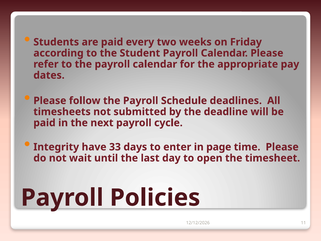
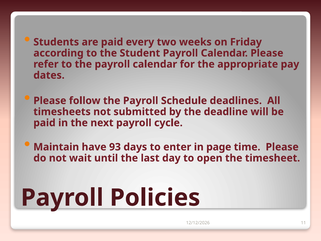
Integrity: Integrity -> Maintain
33: 33 -> 93
